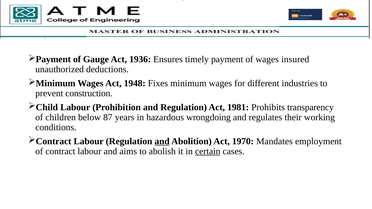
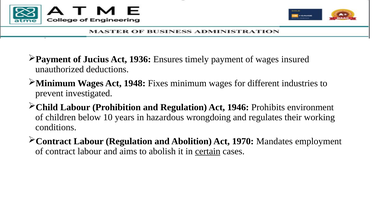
Gauge: Gauge -> Jucius
construction: construction -> investigated
1981: 1981 -> 1946
transparency: transparency -> environment
87: 87 -> 10
and at (162, 141) underline: present -> none
